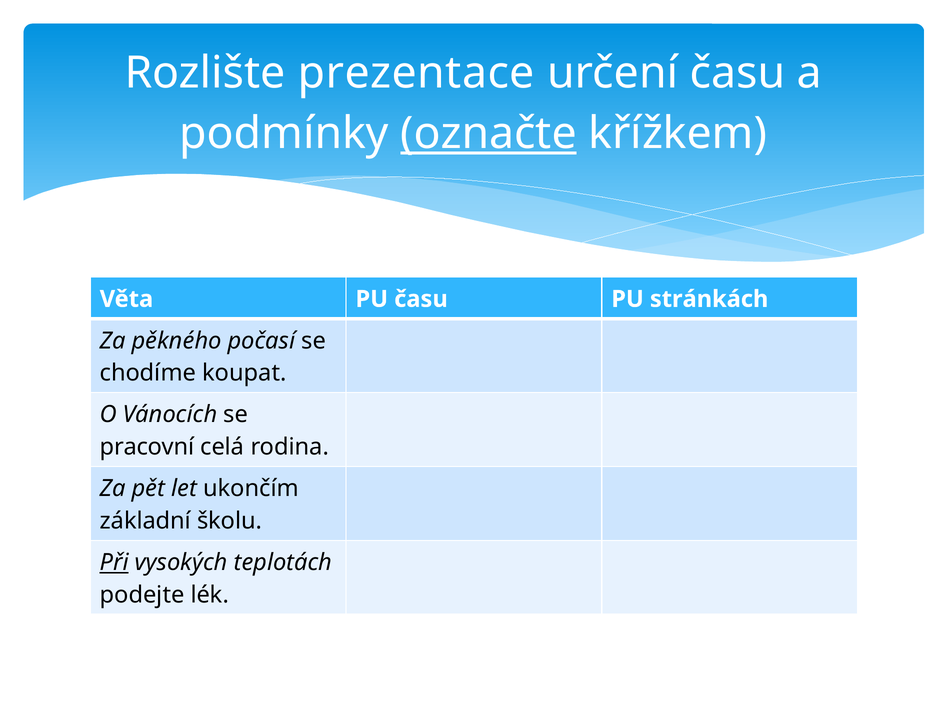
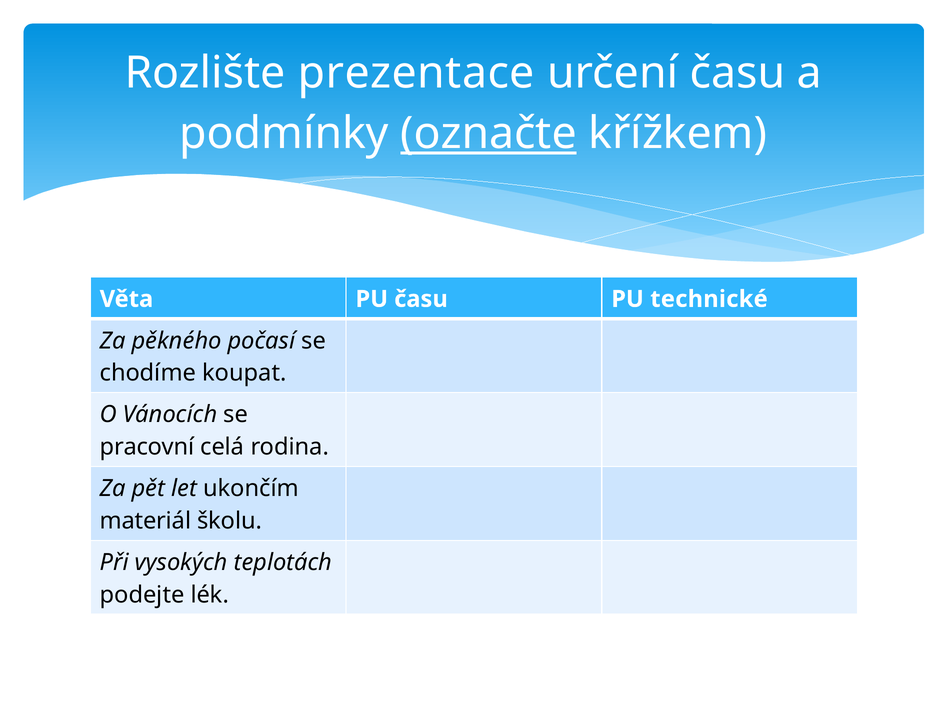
stránkách: stránkách -> technické
základní: základní -> materiál
Při underline: present -> none
